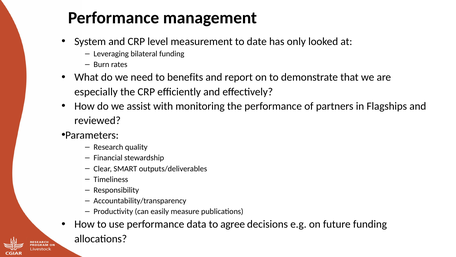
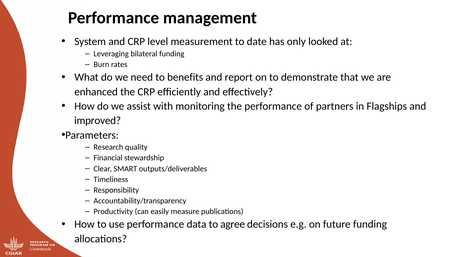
especially: especially -> enhanced
reviewed: reviewed -> improved
